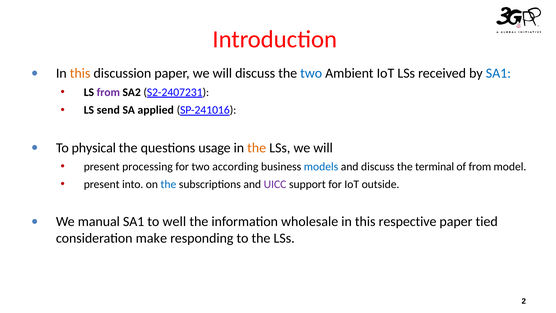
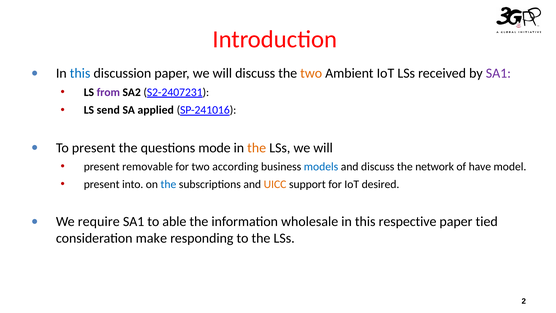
this at (80, 73) colour: orange -> blue
two at (311, 73) colour: blue -> orange
SA1 at (498, 73) colour: blue -> purple
To physical: physical -> present
usage: usage -> mode
processing: processing -> removable
terminal: terminal -> network
of from: from -> have
UICC colour: purple -> orange
outside: outside -> desired
manual: manual -> require
well: well -> able
